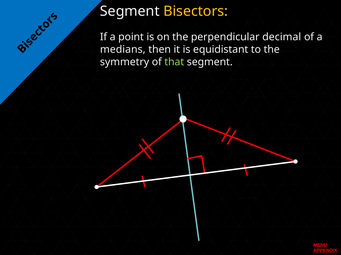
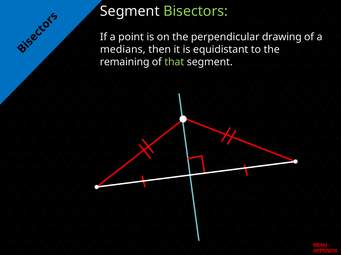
Bisectors colour: yellow -> light green
decimal: decimal -> drawing
symmetry: symmetry -> remaining
